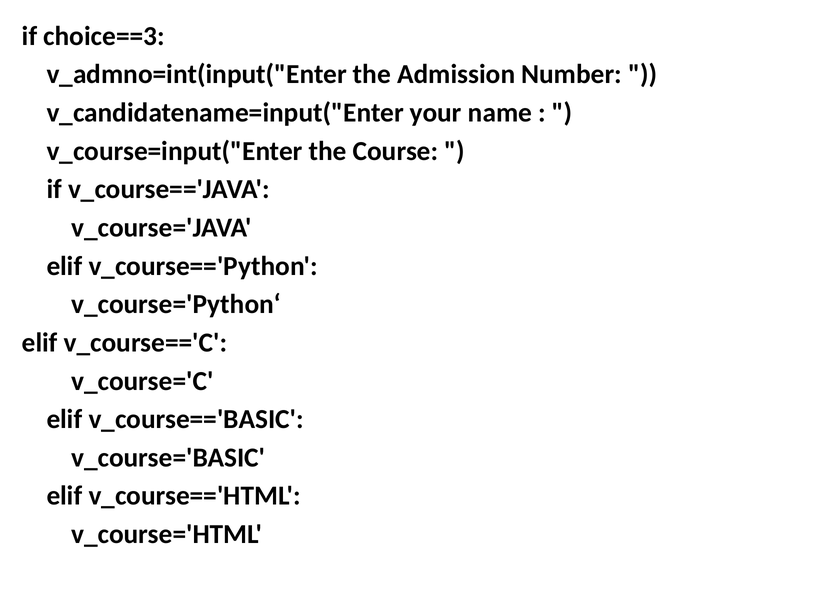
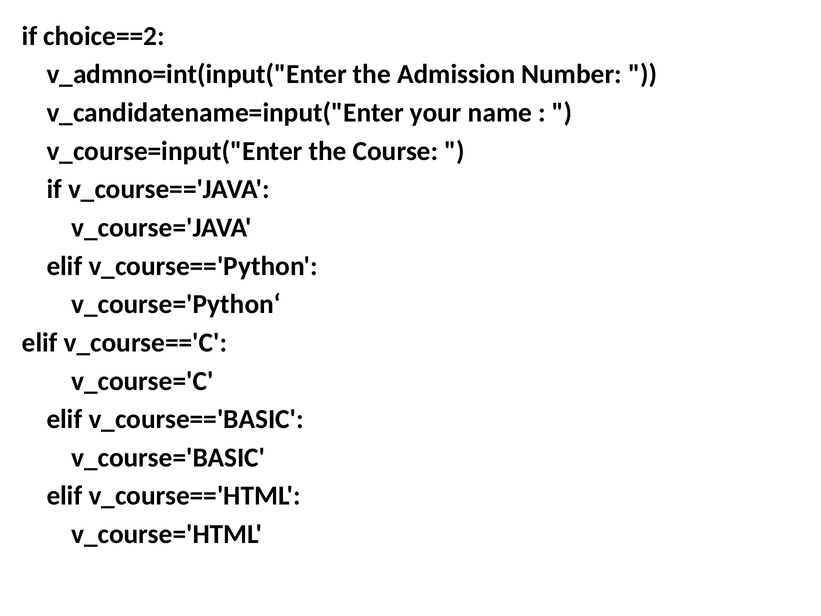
choice==3: choice==3 -> choice==2
